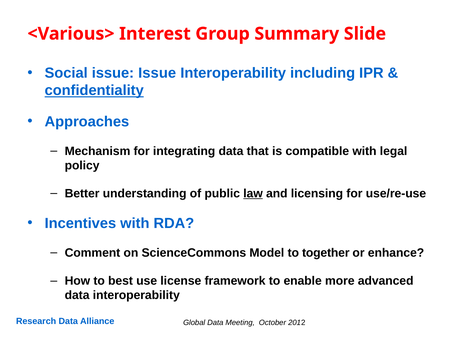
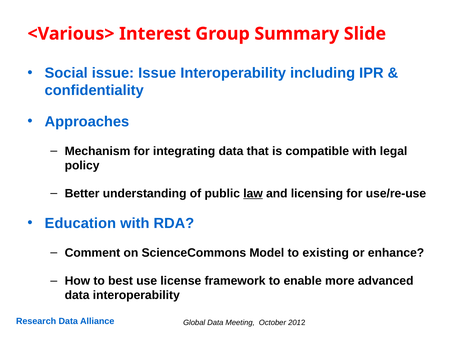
confidentiality underline: present -> none
Incentives: Incentives -> Education
together: together -> existing
